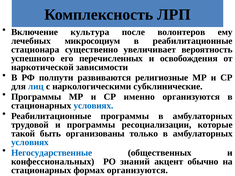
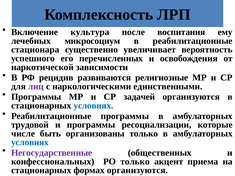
волонтеров: волонтеров -> воспитания
полпути: полпути -> рецидив
лиц colour: blue -> purple
субклинические: субклинические -> единственными
именно: именно -> задачей
такой: такой -> числе
Негосударственные colour: blue -> purple
РО знаний: знаний -> только
обычно: обычно -> приема
